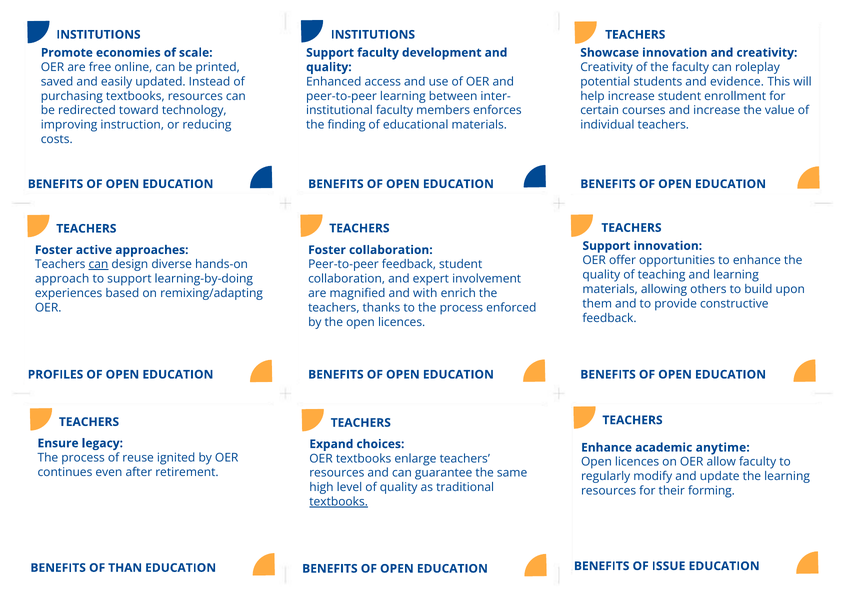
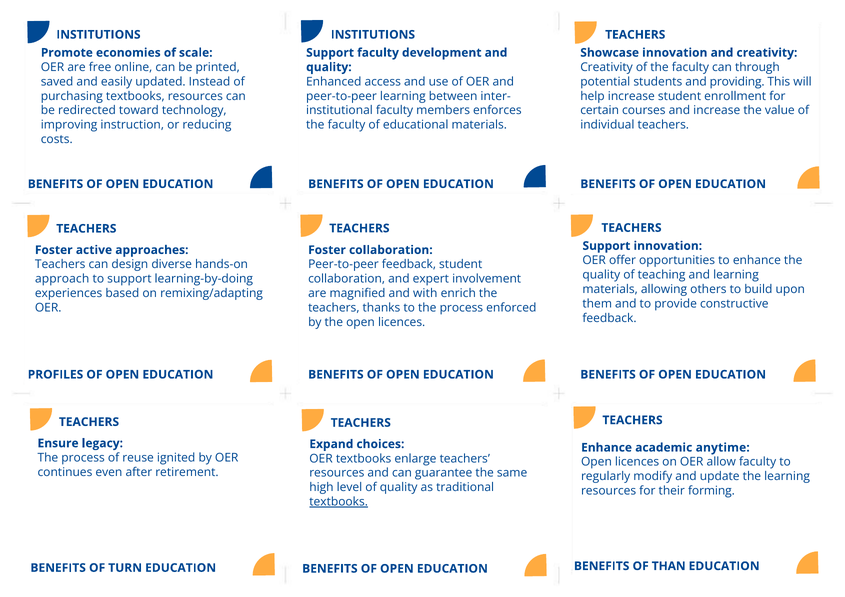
roleplay: roleplay -> through
evidence: evidence -> providing
finding at (347, 125): finding -> faculty
can at (98, 265) underline: present -> none
ISSUE: ISSUE -> THAN
THAN: THAN -> TURN
